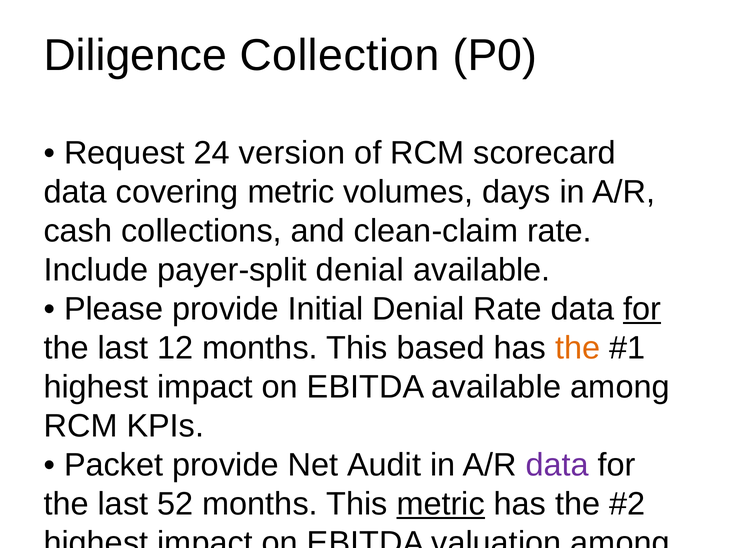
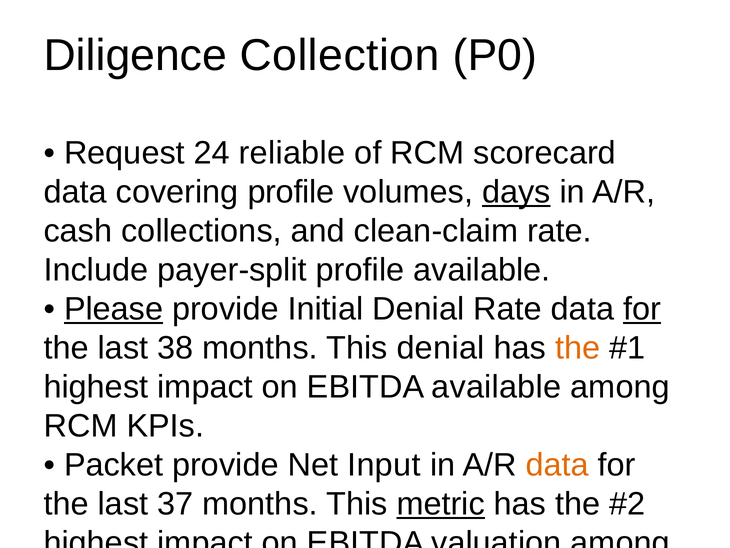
version: version -> reliable
covering metric: metric -> profile
days underline: none -> present
payer-split denial: denial -> profile
Please at (114, 309) underline: none -> present
12: 12 -> 38
This based: based -> denial
Audit: Audit -> Input
data at (557, 465) colour: purple -> orange
52: 52 -> 37
